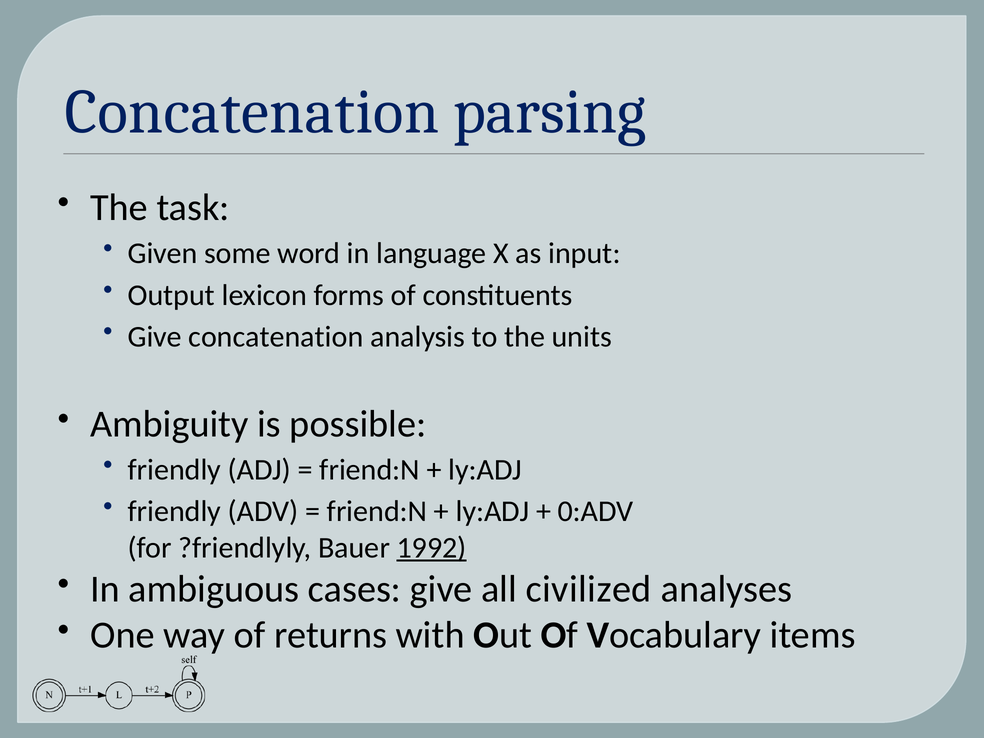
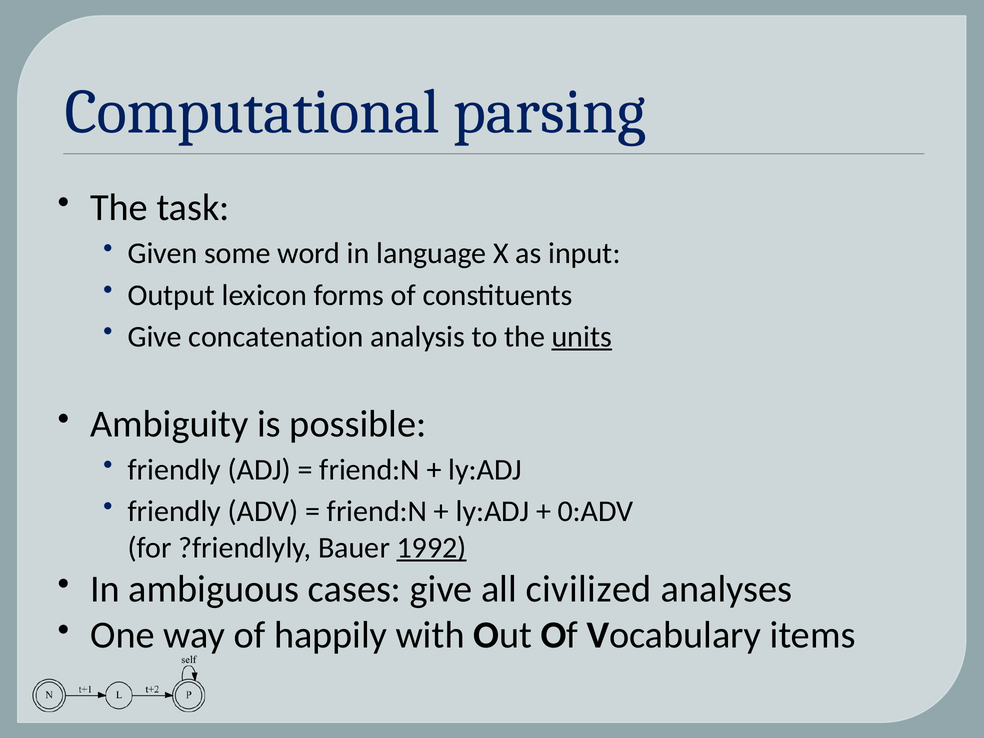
Concatenation at (252, 112): Concatenation -> Computational
units underline: none -> present
returns: returns -> happily
